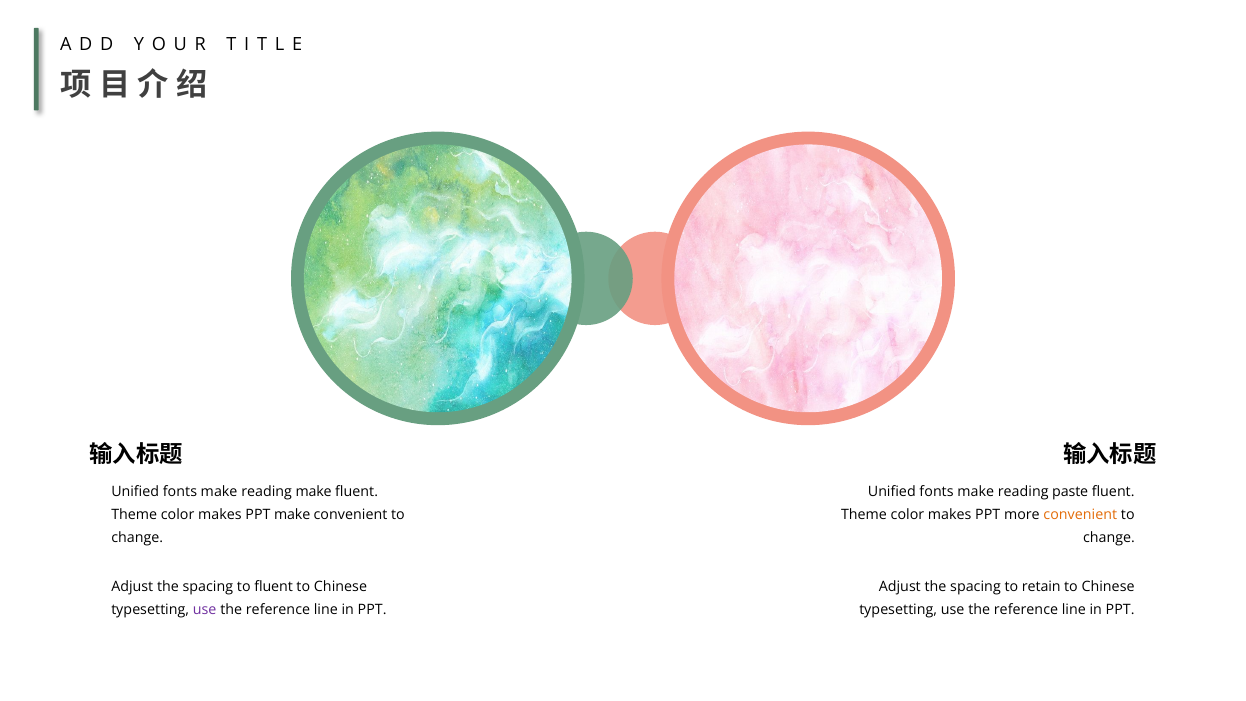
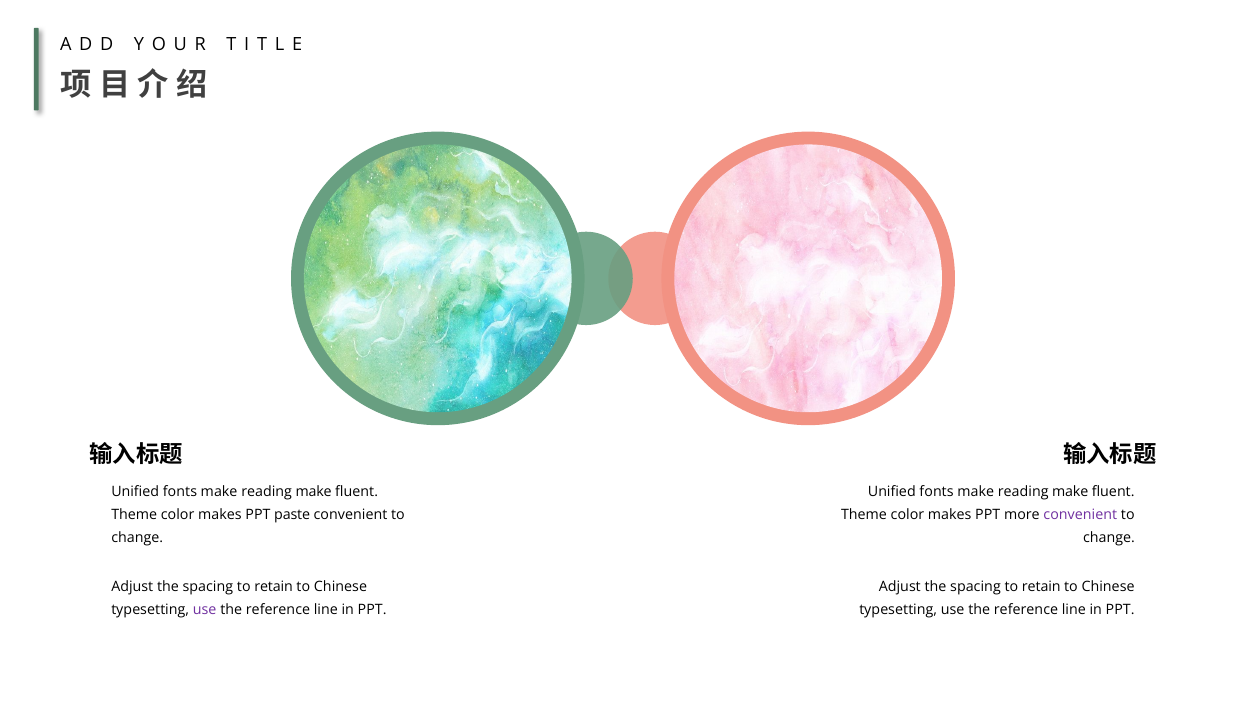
paste at (1070, 492): paste -> make
PPT make: make -> paste
convenient at (1080, 515) colour: orange -> purple
fluent at (274, 587): fluent -> retain
